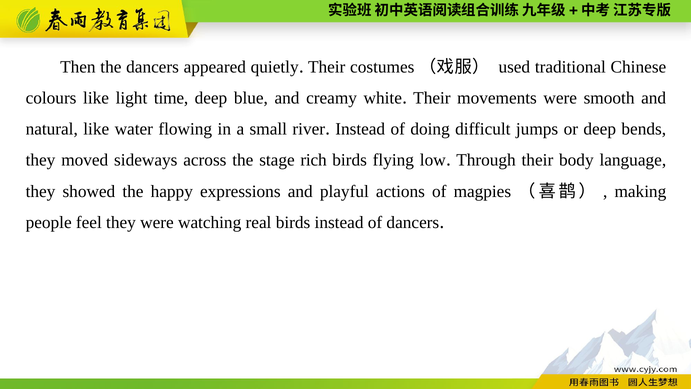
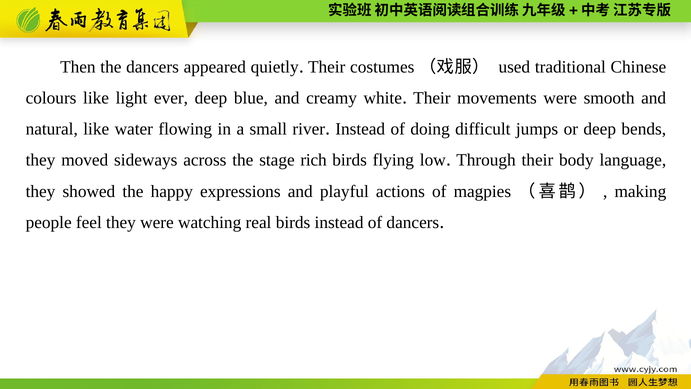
time: time -> ever
